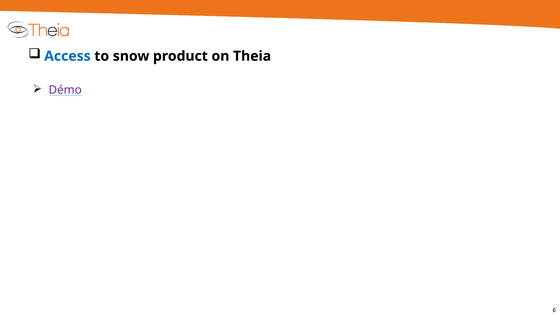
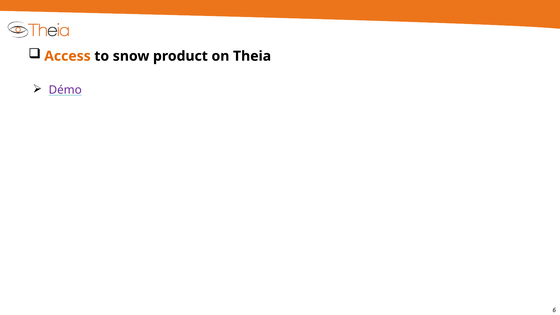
Access colour: blue -> orange
